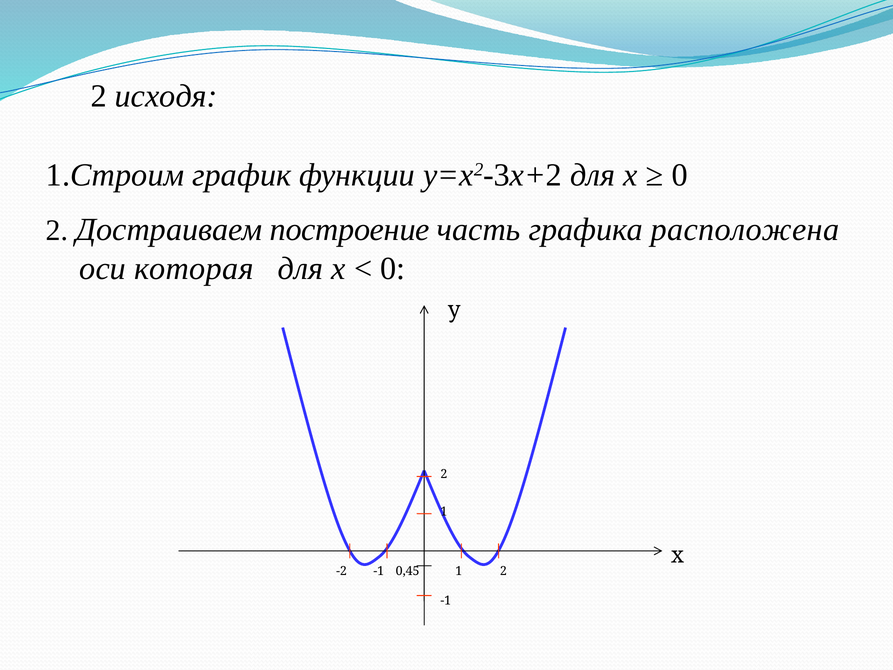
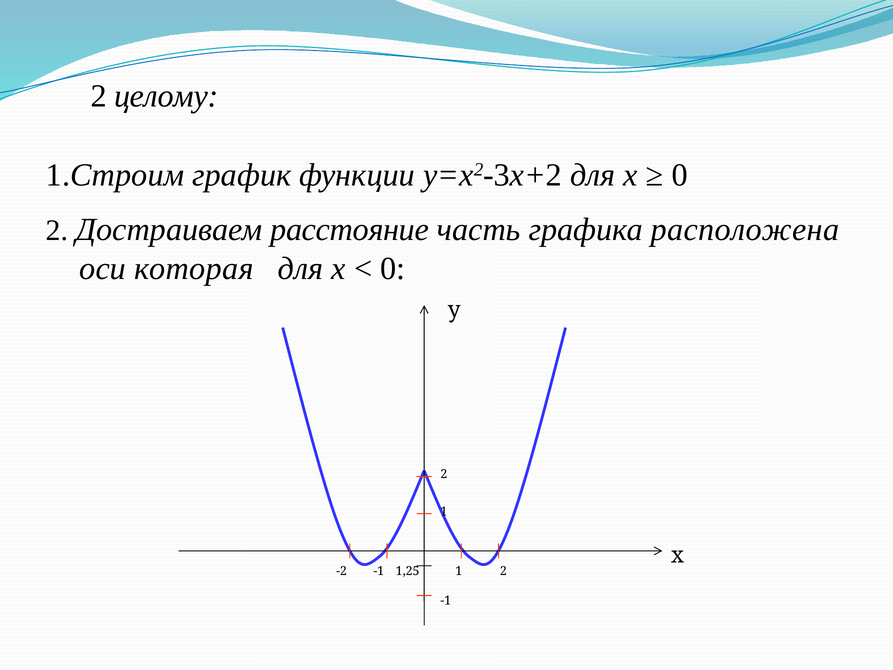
исходя: исходя -> целому
построение: построение -> расстояние
0,45: 0,45 -> 1,25
